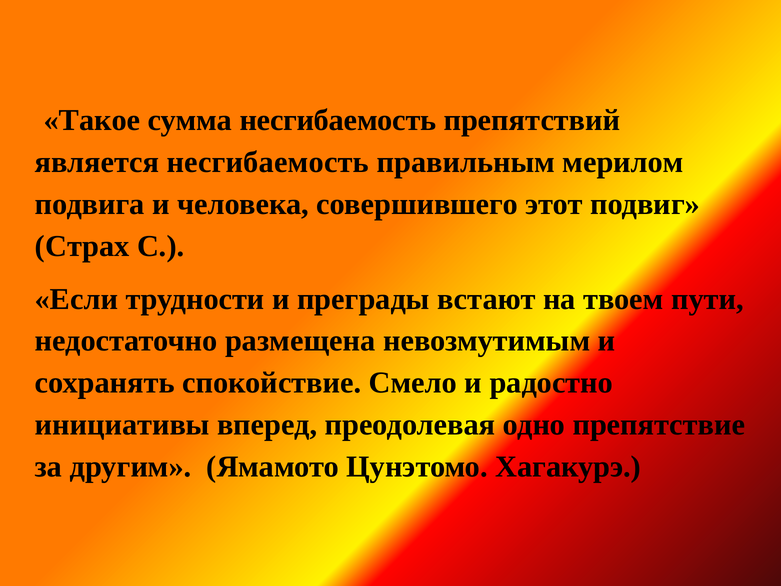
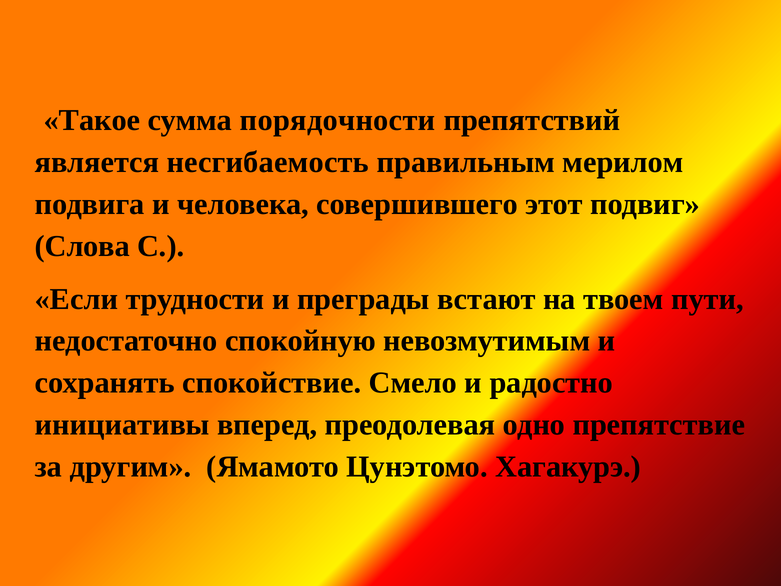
сумма несгибаемость: несгибаемость -> порядочности
Страх: Страх -> Слова
размещена: размещена -> спокойную
